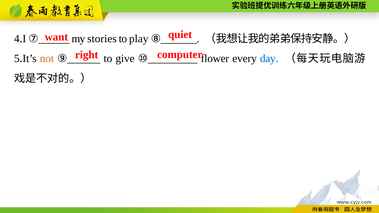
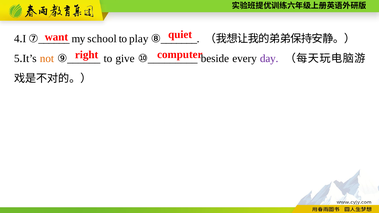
stories: stories -> school
flower: flower -> beside
day colour: blue -> purple
